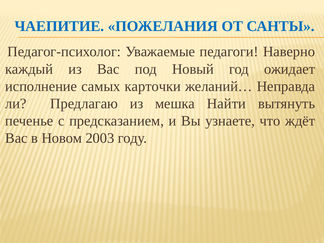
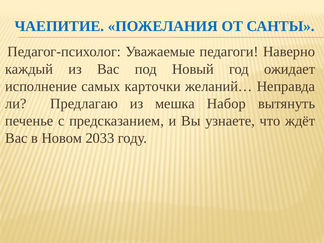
Найти: Найти -> Набор
2003: 2003 -> 2033
